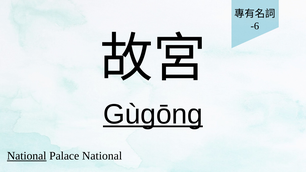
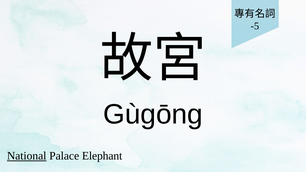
-6: -6 -> -5
Gùgōng underline: present -> none
Palace National: National -> Elephant
